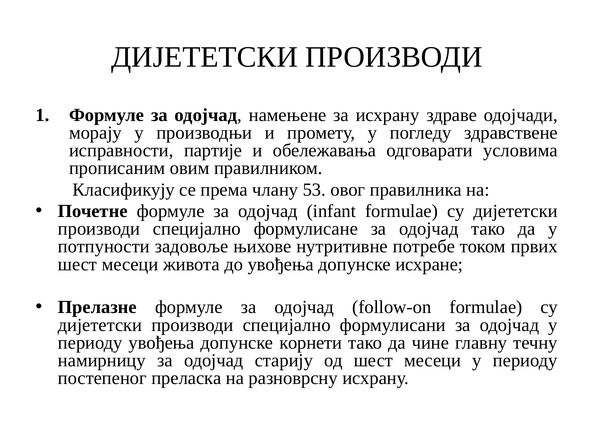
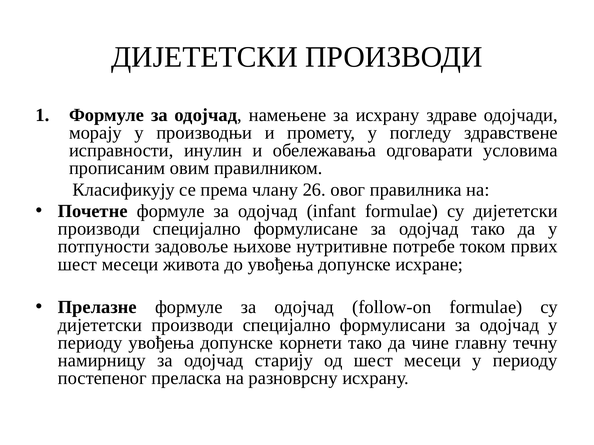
партије: партије -> инулин
53: 53 -> 26
